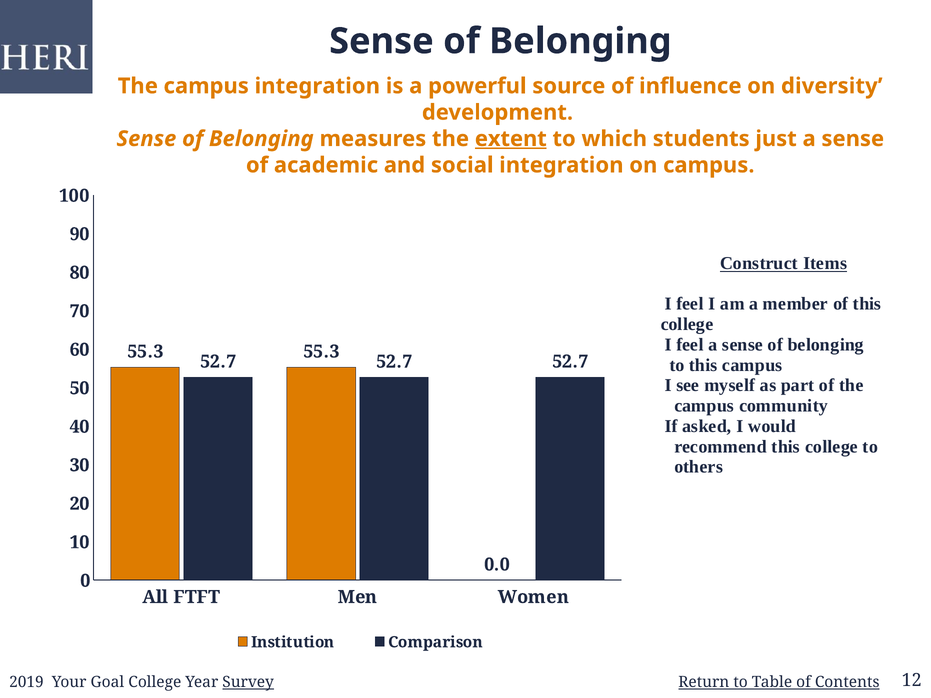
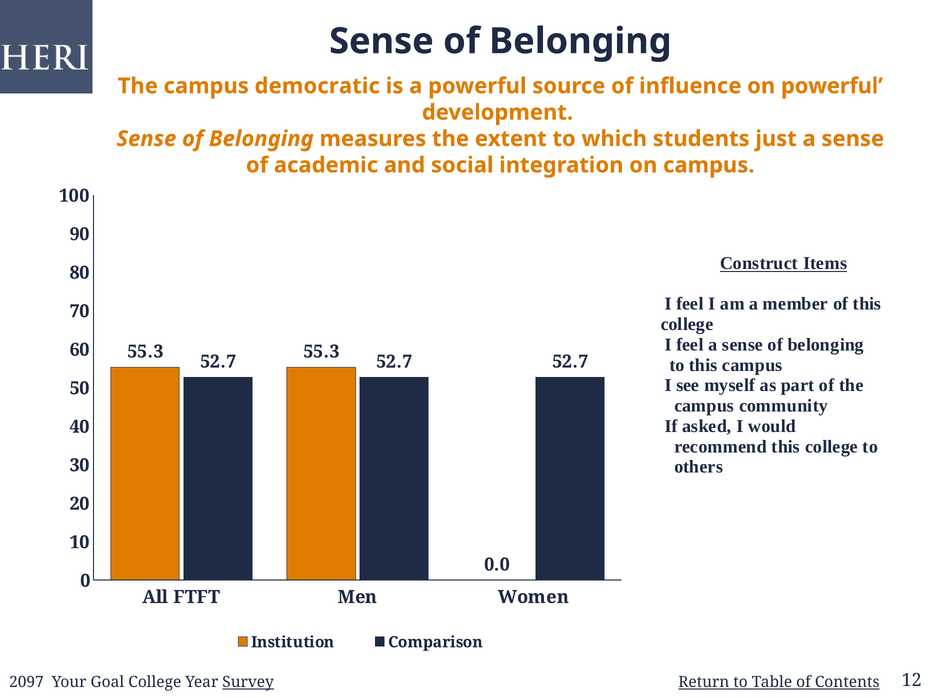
campus integration: integration -> democratic
on diversity: diversity -> powerful
extent underline: present -> none
2019: 2019 -> 2097
